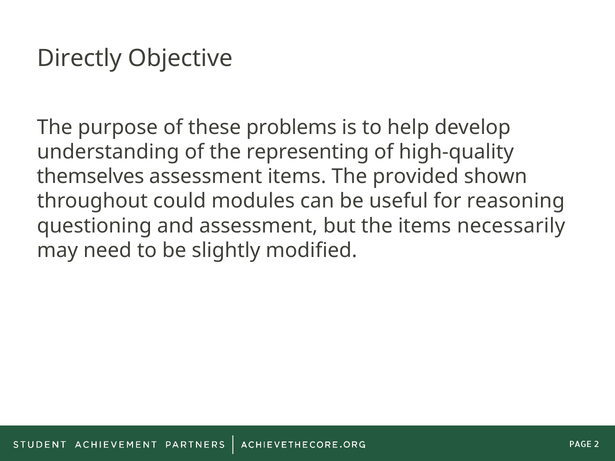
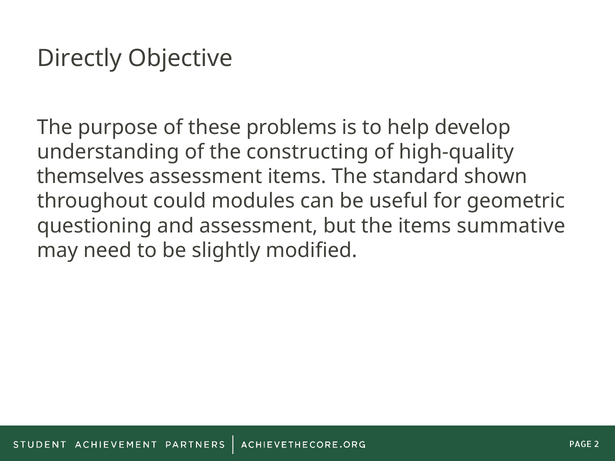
representing: representing -> constructing
provided: provided -> standard
reasoning: reasoning -> geometric
necessarily: necessarily -> summative
